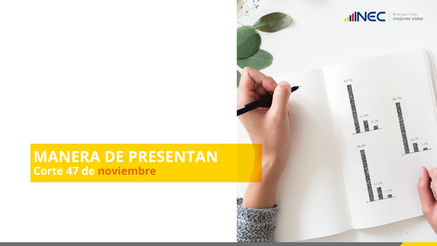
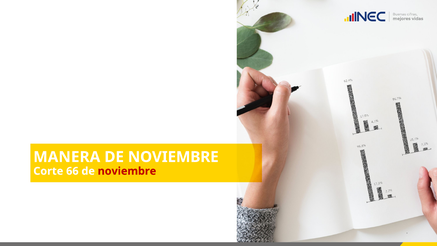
PRESENTAN at (173, 157): PRESENTAN -> NOVIEMBRE
47: 47 -> 66
noviembre at (127, 171) colour: orange -> red
